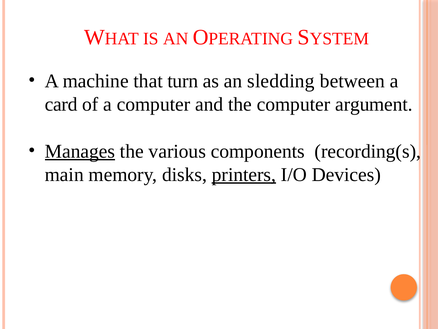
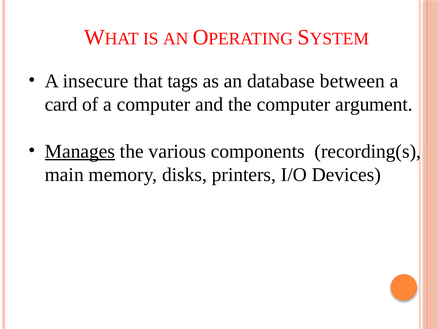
machine: machine -> insecure
turn: turn -> tags
sledding: sledding -> database
printers underline: present -> none
